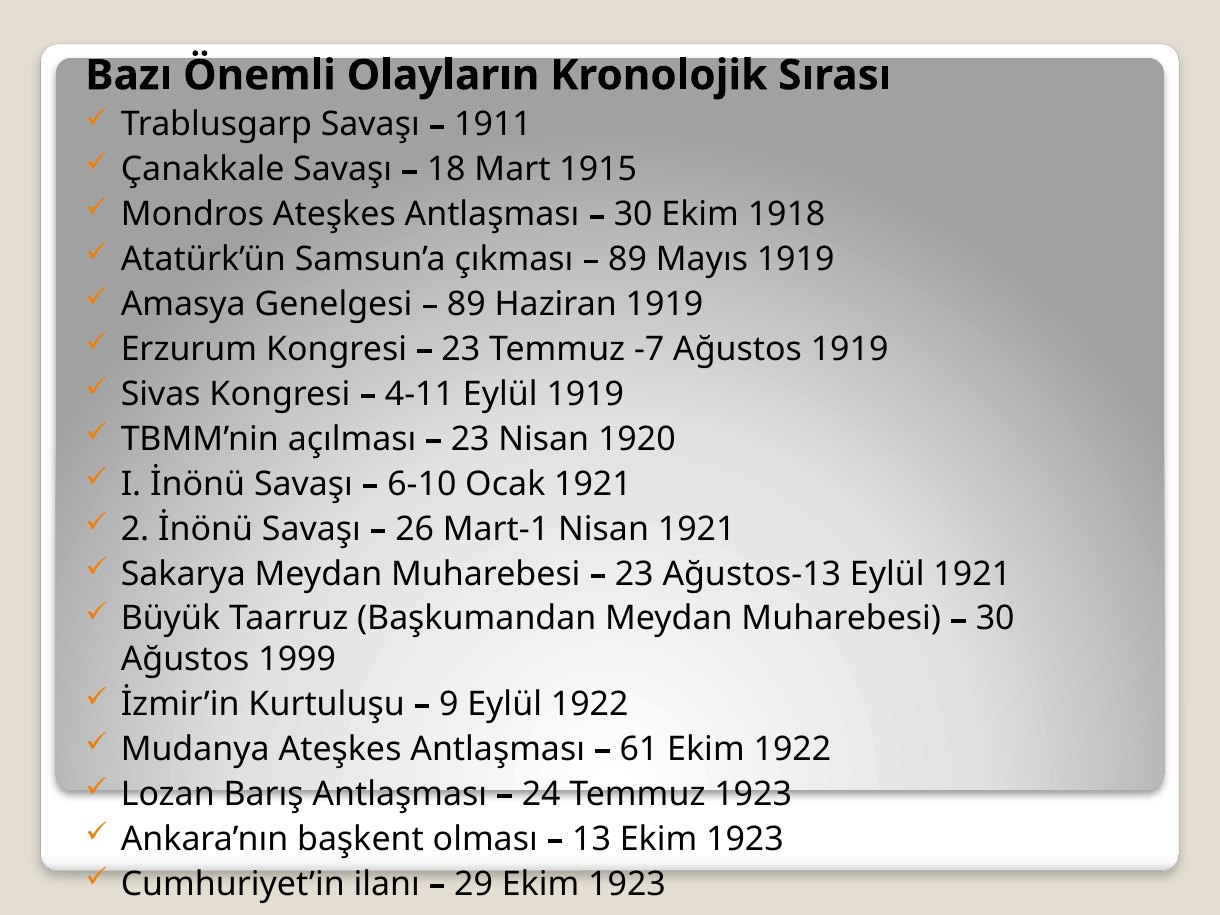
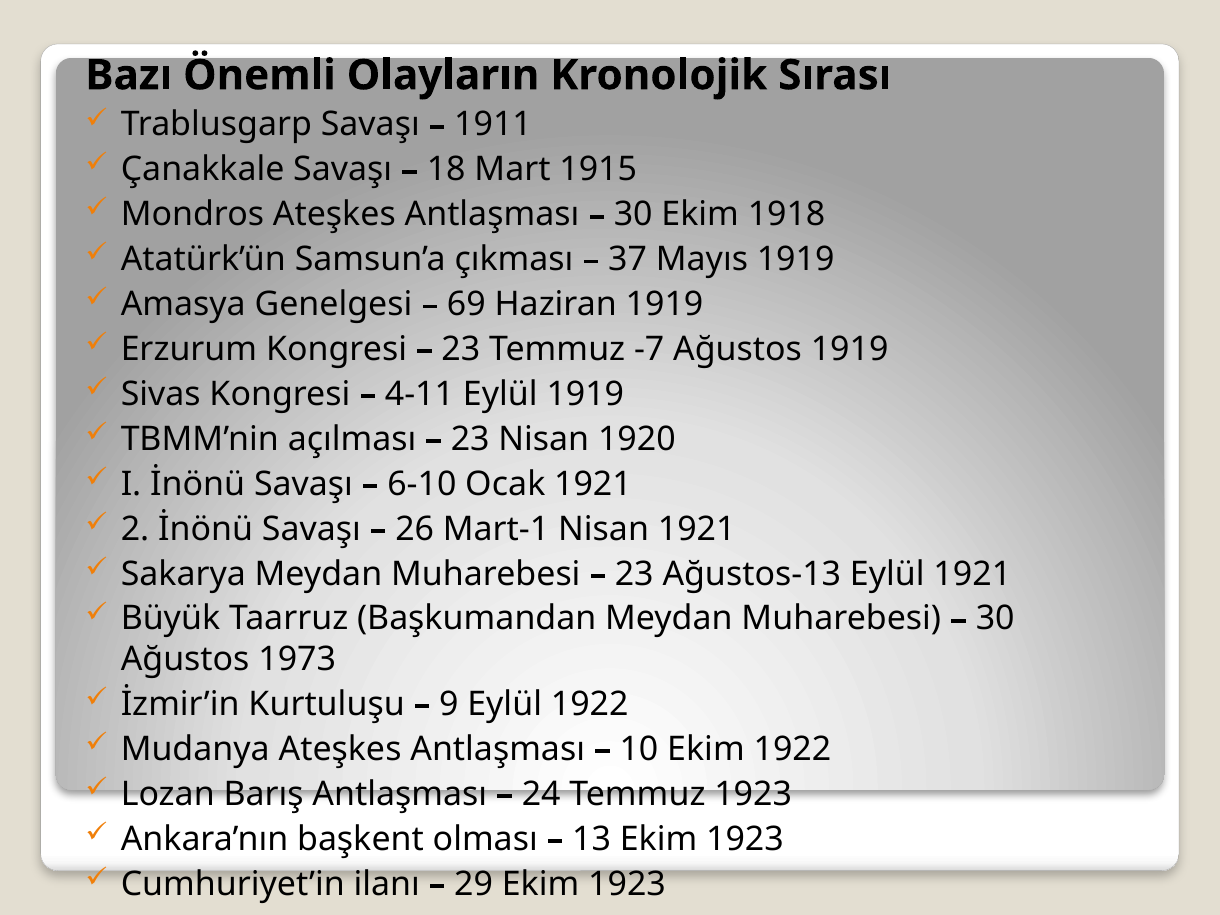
89 at (628, 259): 89 -> 37
89 at (466, 304): 89 -> 69
1999: 1999 -> 1973
61: 61 -> 10
